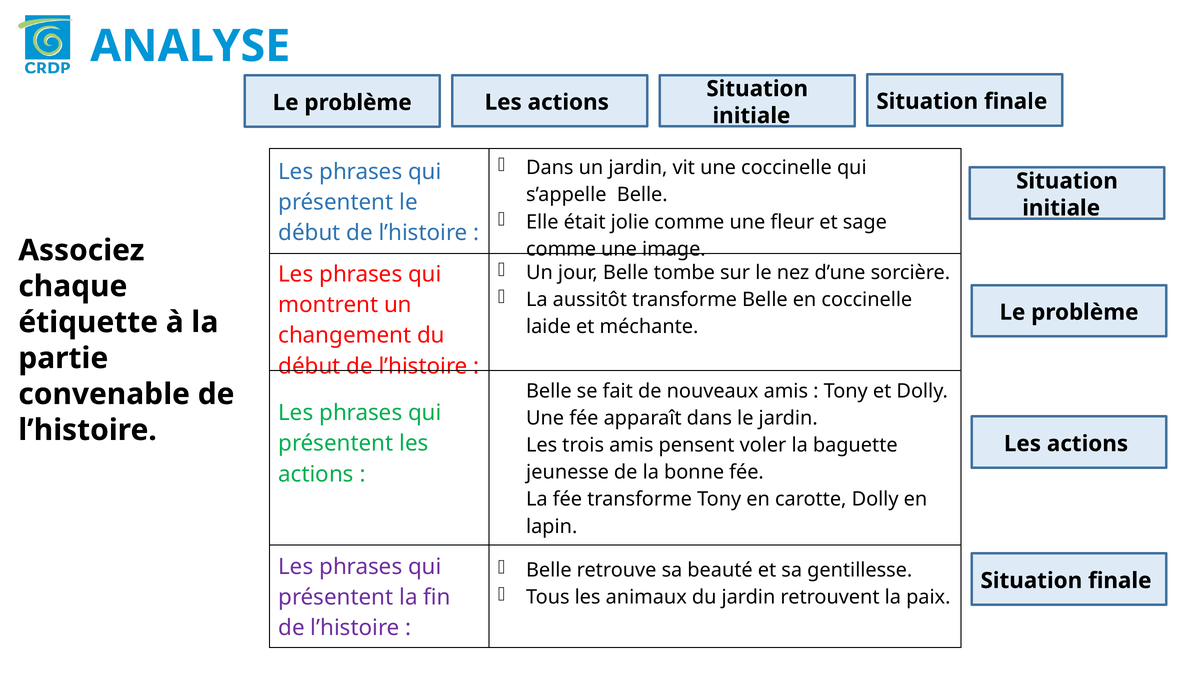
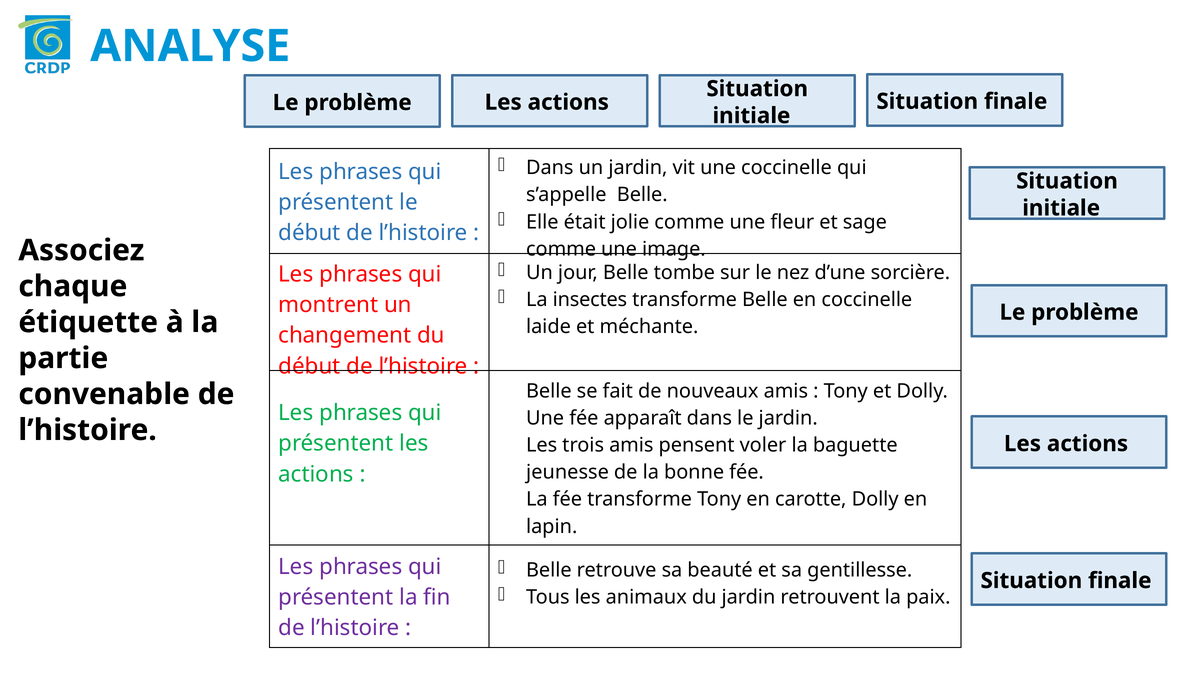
aussitôt: aussitôt -> insectes
